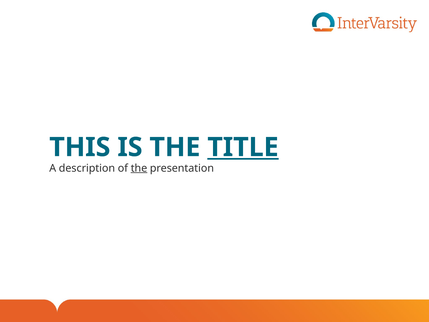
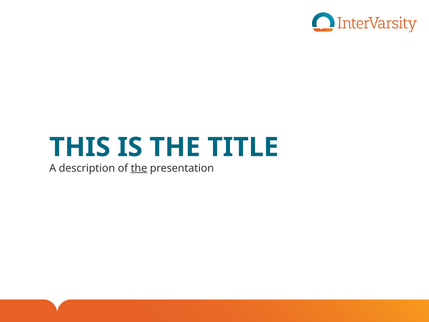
TITLE underline: present -> none
